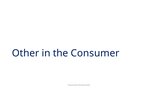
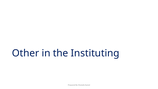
Consumer: Consumer -> Instituting
